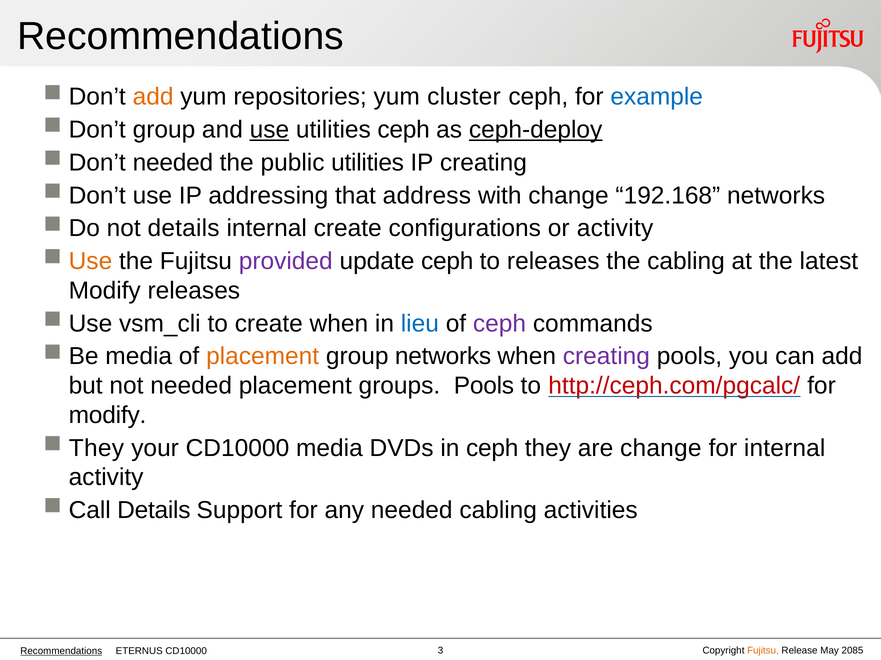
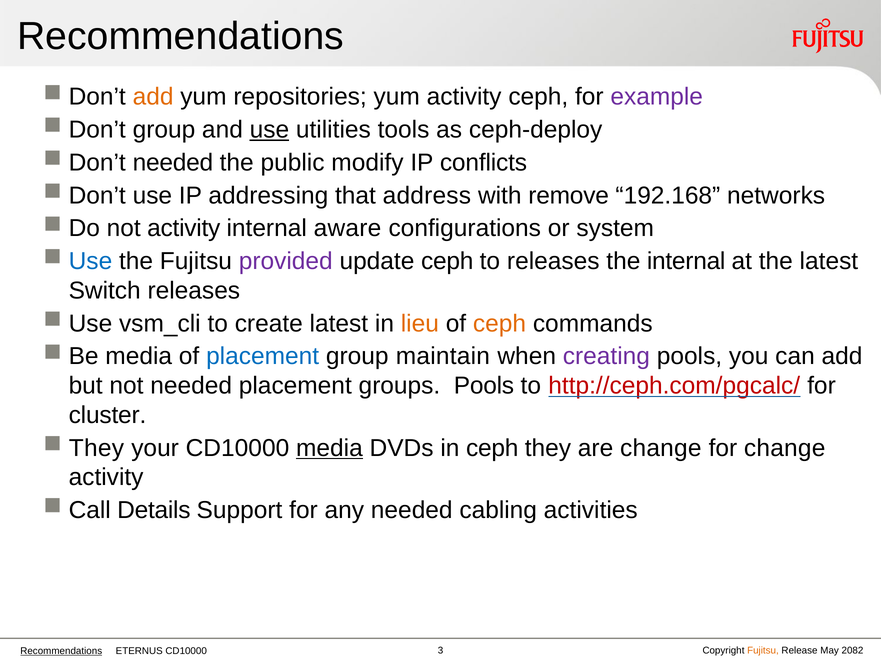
yum cluster: cluster -> activity
example colour: blue -> purple
utilities ceph: ceph -> tools
ceph-deploy underline: present -> none
public utilities: utilities -> modify
IP creating: creating -> conflicts
with change: change -> remove
not details: details -> activity
internal create: create -> aware
or activity: activity -> system
Use at (90, 262) colour: orange -> blue
the cabling: cabling -> internal
Modify at (105, 291): Modify -> Switch
create when: when -> latest
lieu colour: blue -> orange
ceph at (499, 324) colour: purple -> orange
placement at (263, 357) colour: orange -> blue
group networks: networks -> maintain
modify at (108, 416): modify -> cluster
media at (329, 448) underline: none -> present
for internal: internal -> change
2085: 2085 -> 2082
